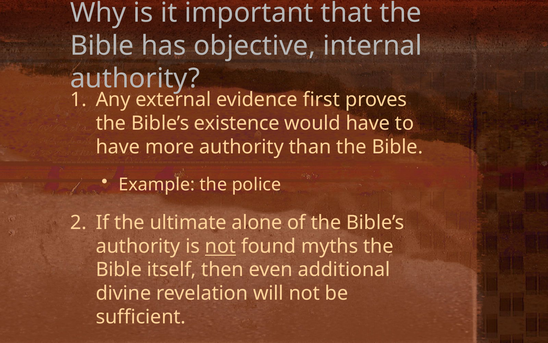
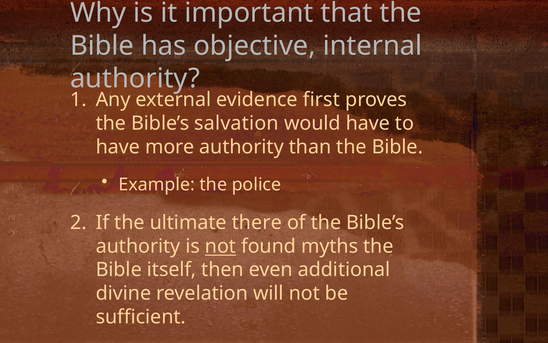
existence: existence -> salvation
alone: alone -> there
